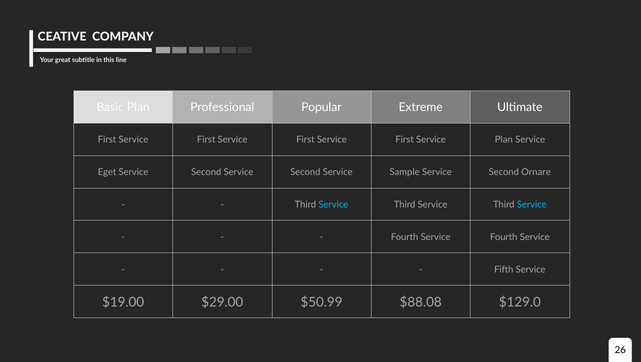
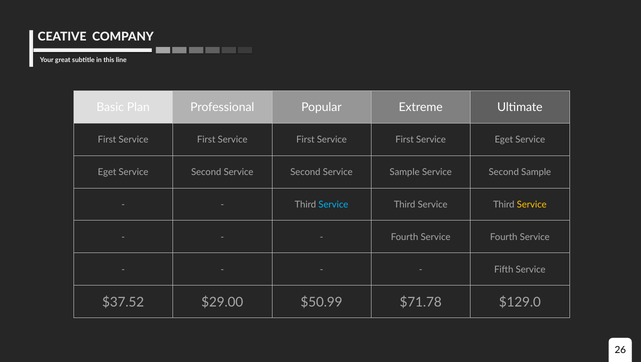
First Service Plan: Plan -> Eget
Second Ornare: Ornare -> Sample
Service at (532, 204) colour: light blue -> yellow
$19.00: $19.00 -> $37.52
$88.08: $88.08 -> $71.78
